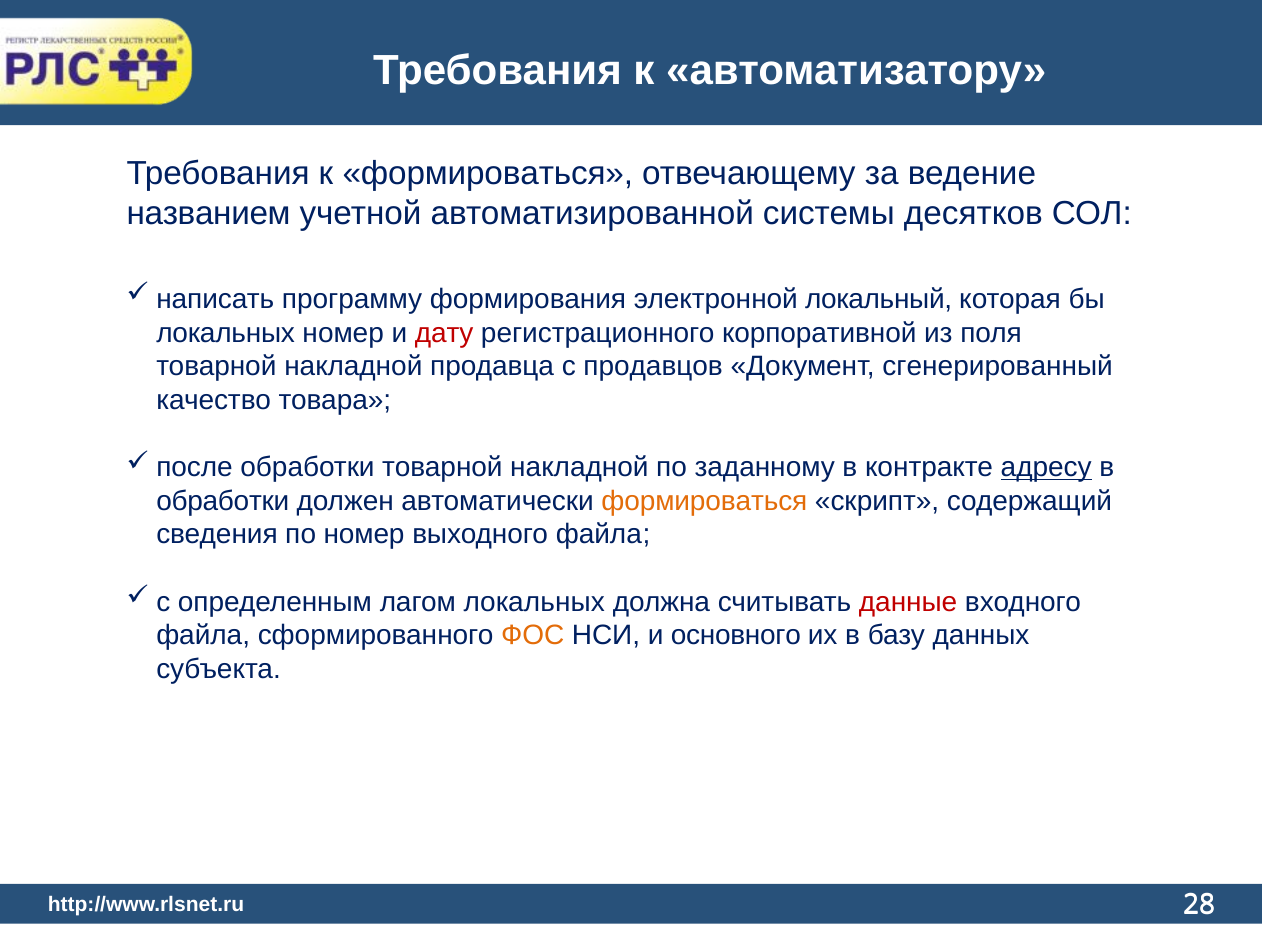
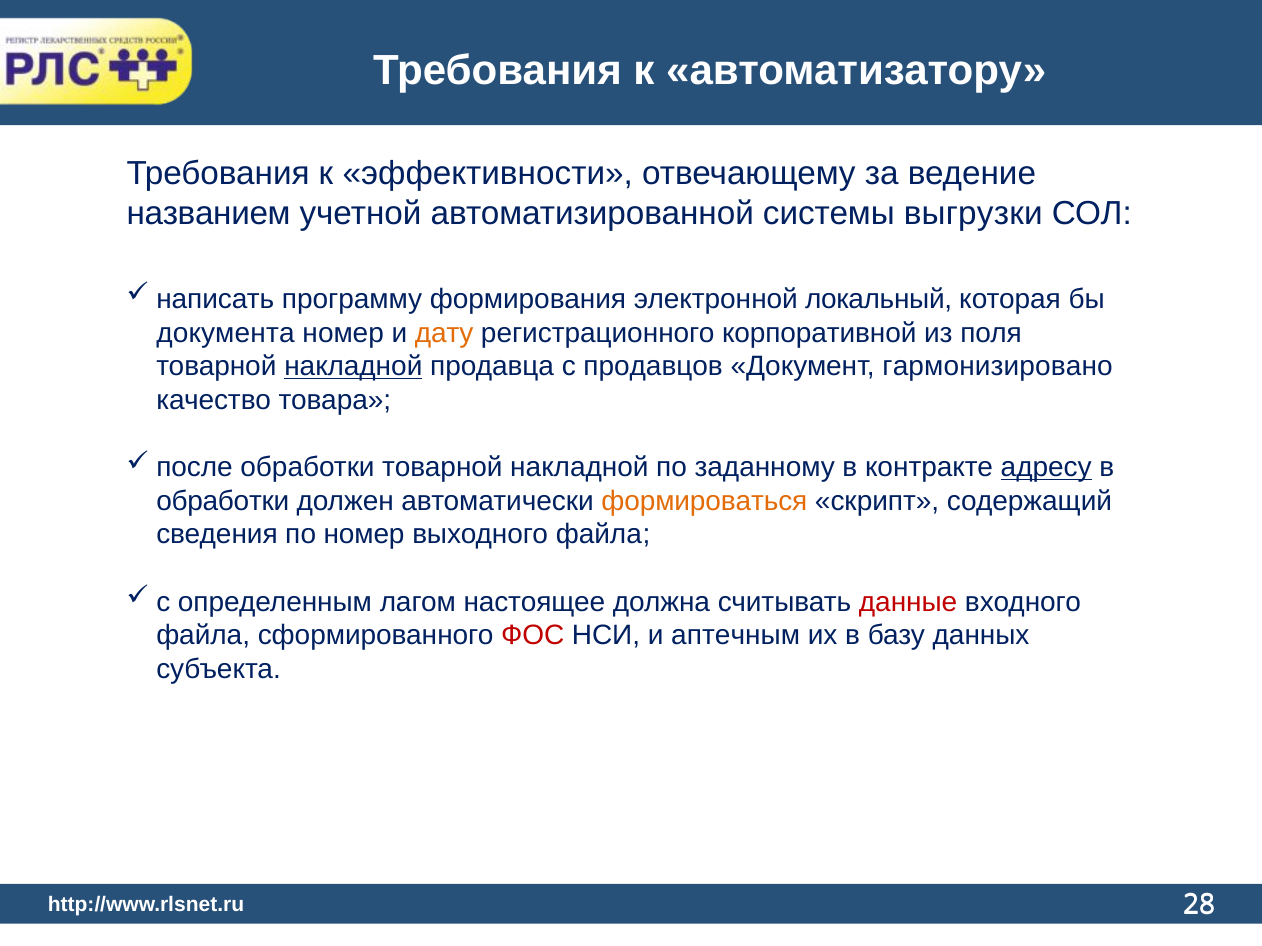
к формироваться: формироваться -> эффективности
десятков: десятков -> выгрузки
локальных at (226, 333): локальных -> документа
дату colour: red -> orange
накладной at (353, 367) underline: none -> present
сгенерированный: сгенерированный -> гармонизировано
лагом локальных: локальных -> настоящее
ФОС colour: orange -> red
основного: основного -> аптечным
